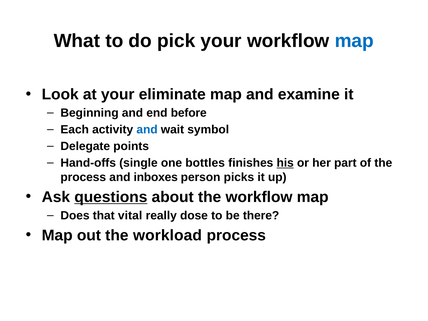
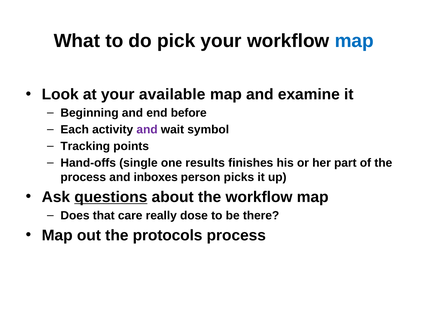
eliminate: eliminate -> available
and at (147, 130) colour: blue -> purple
Delegate: Delegate -> Tracking
bottles: bottles -> results
his underline: present -> none
vital: vital -> care
workload: workload -> protocols
